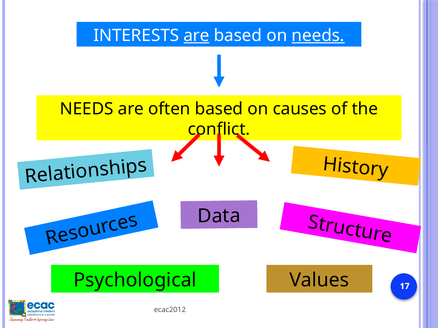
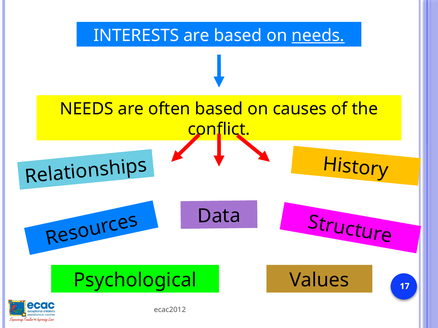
are at (197, 35) underline: present -> none
